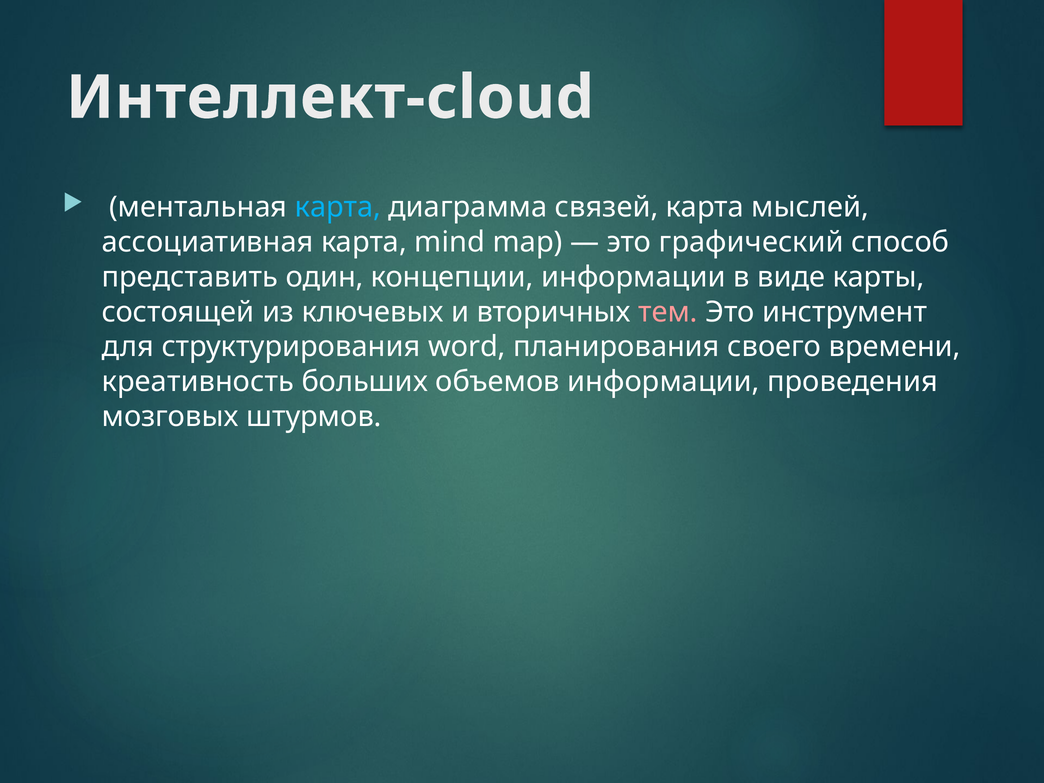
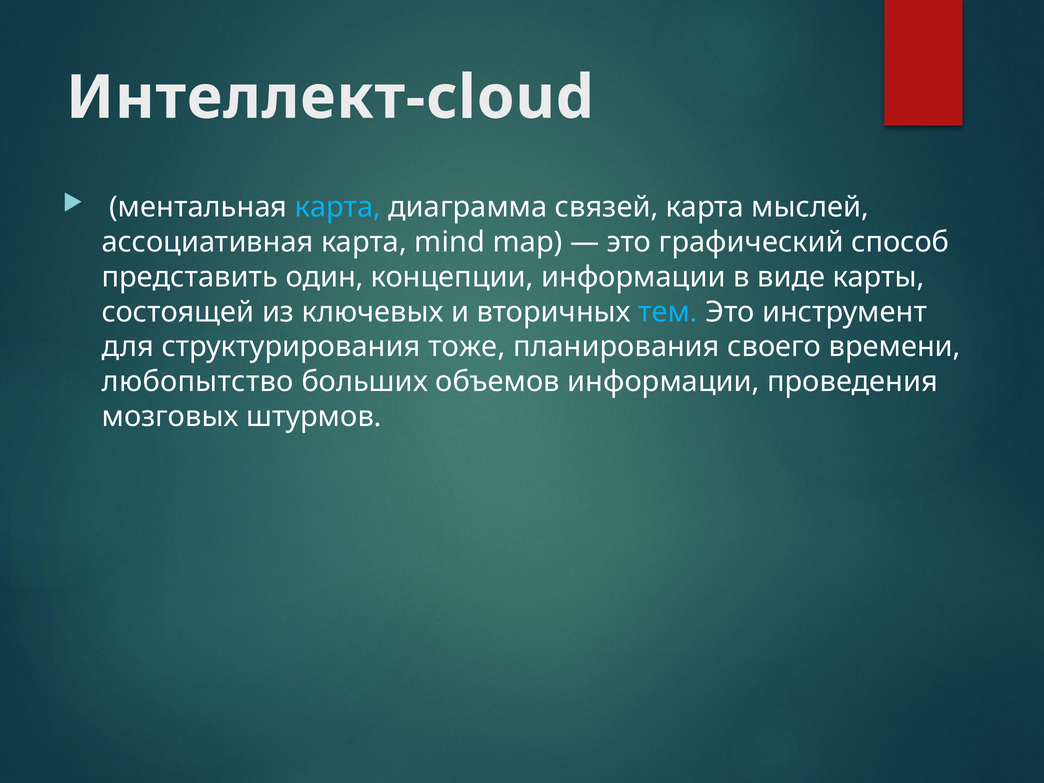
тем colour: pink -> light blue
word: word -> тоже
креативность: креативность -> любопытство
